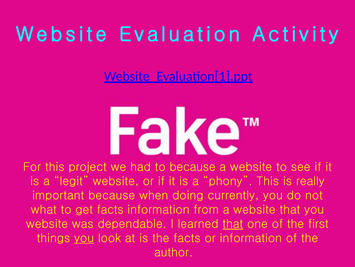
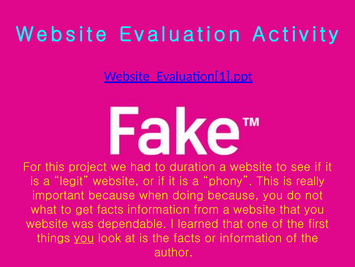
to because: because -> duration
doing currently: currently -> because
that at (233, 223) underline: present -> none
